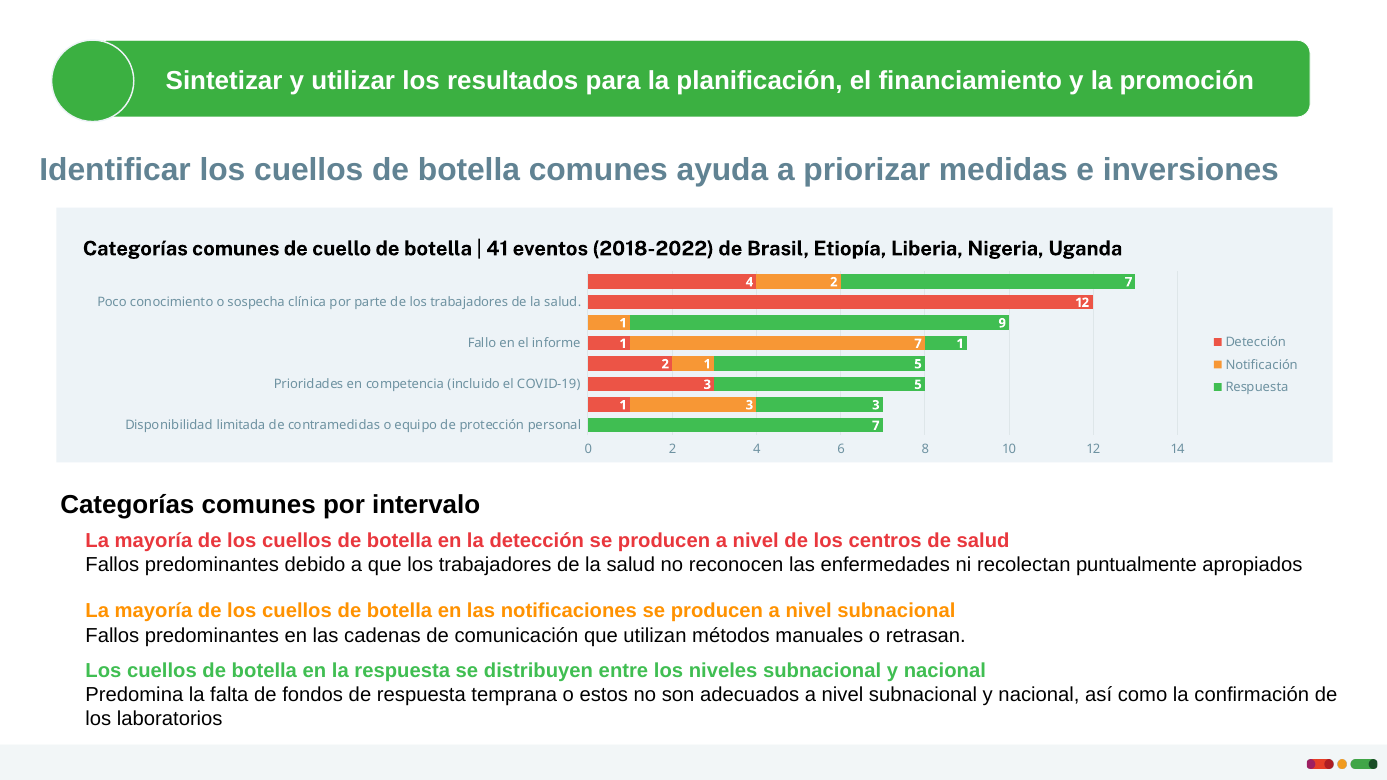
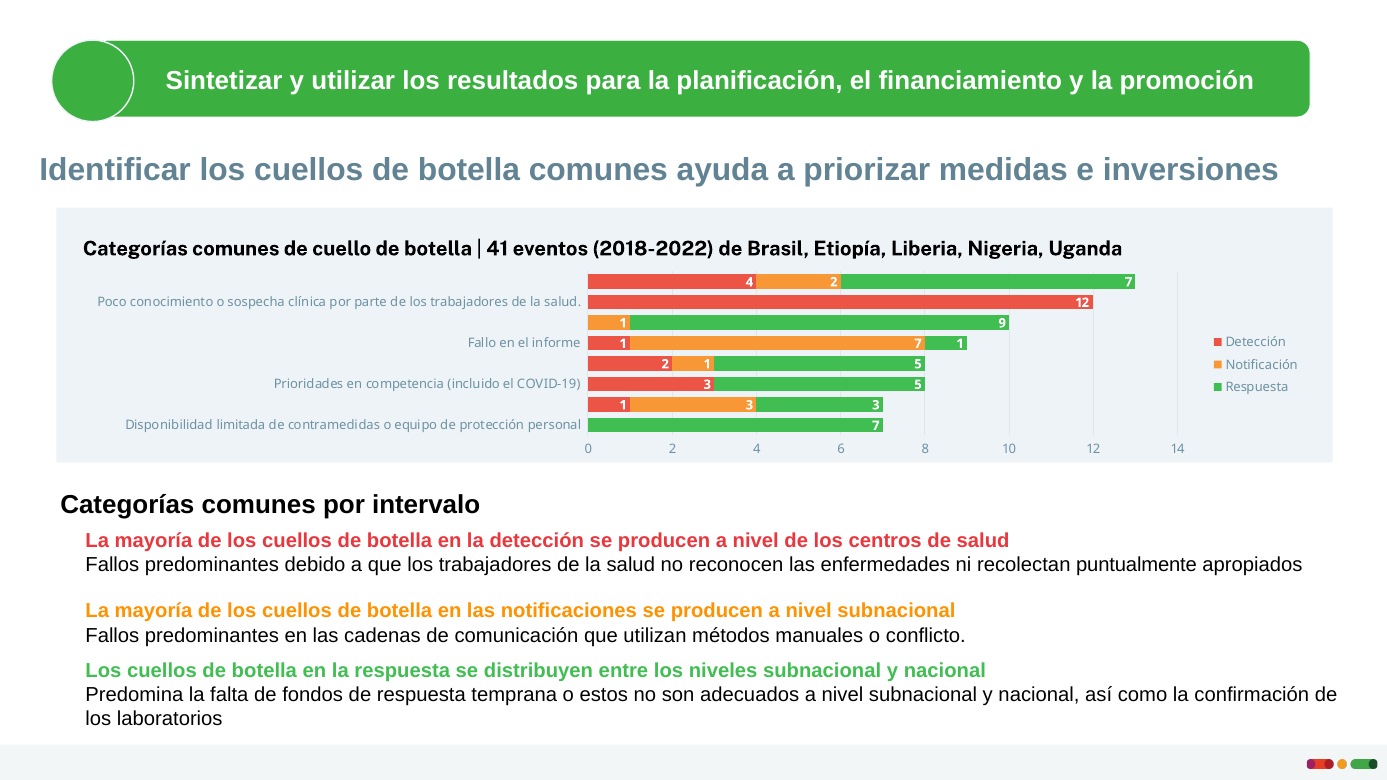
retrasan: retrasan -> conflicto
